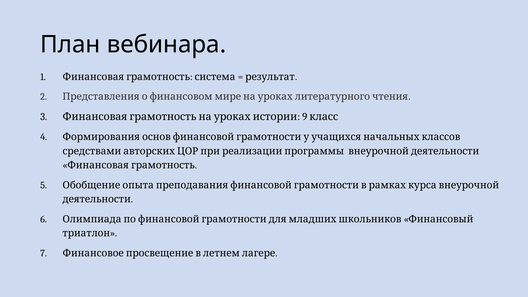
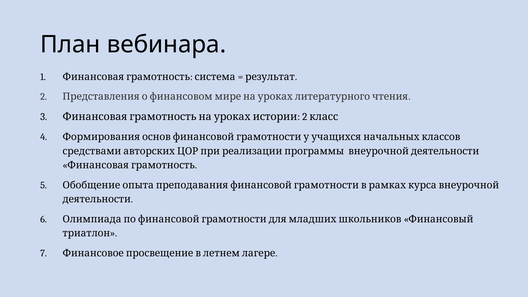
9 at (305, 117): 9 -> 2
